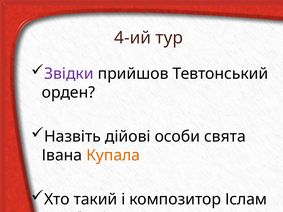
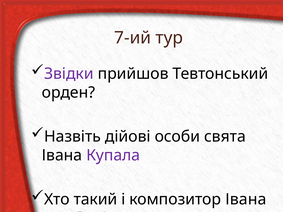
4-ий: 4-ий -> 7-ий
Купала colour: orange -> purple
композитор Іслам: Іслам -> Івана
